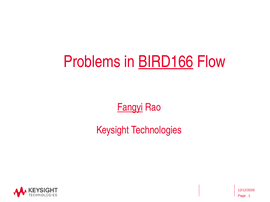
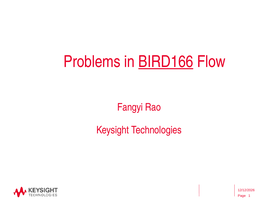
Fangyi underline: present -> none
